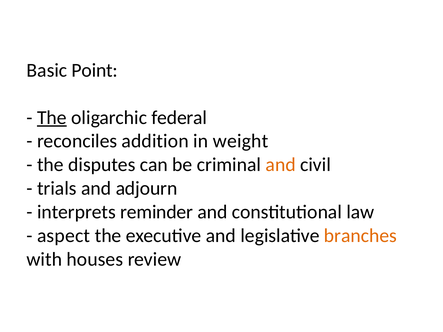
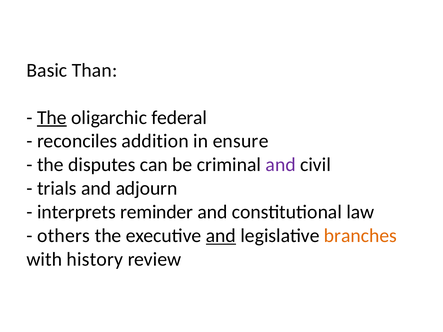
Point: Point -> Than
weight: weight -> ensure
and at (281, 165) colour: orange -> purple
aspect: aspect -> others
and at (221, 236) underline: none -> present
houses: houses -> history
